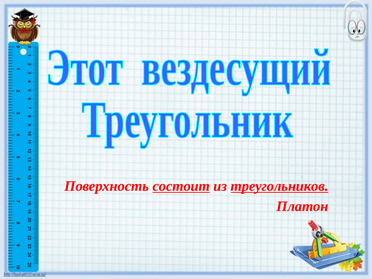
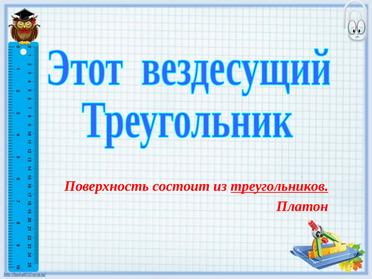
состоит underline: present -> none
